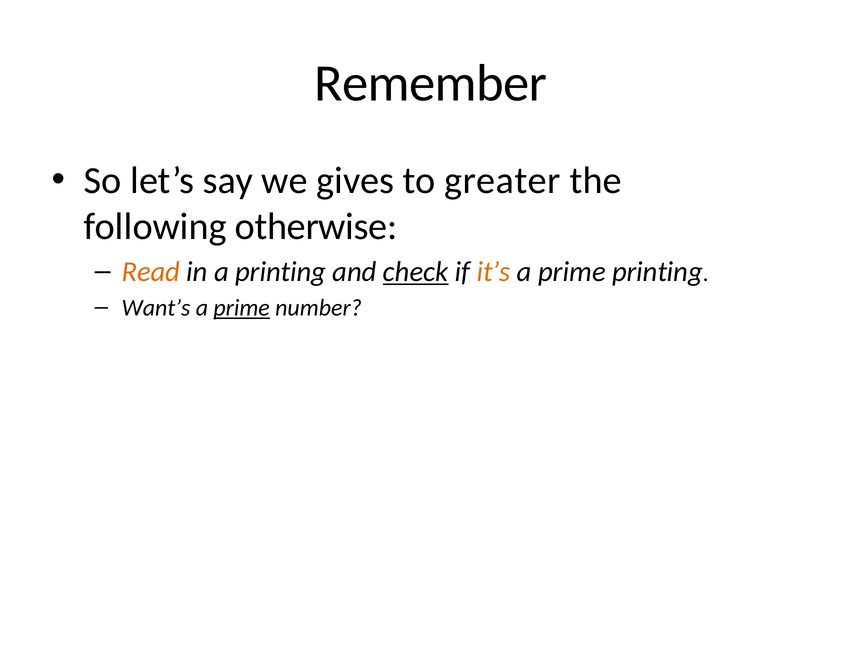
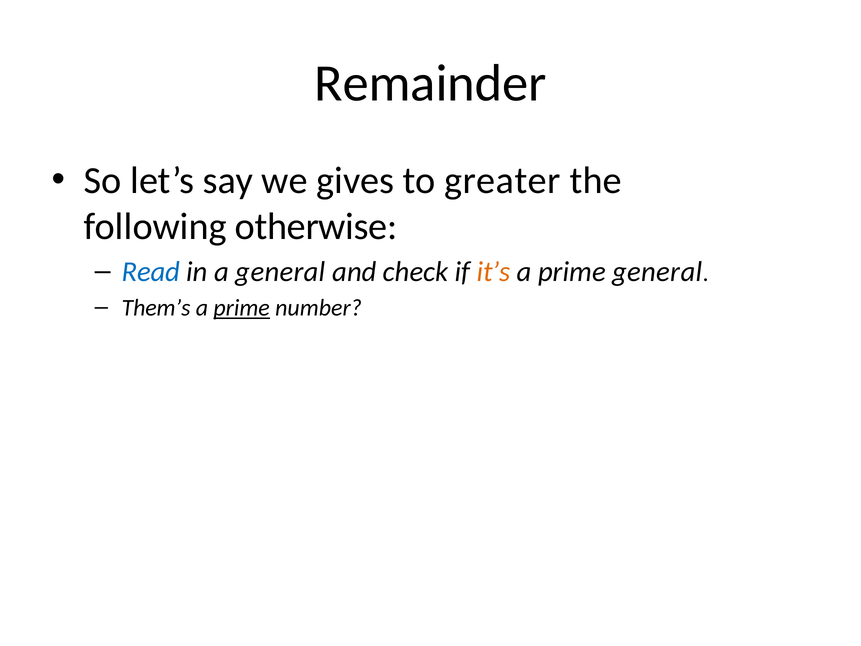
Remember: Remember -> Remainder
Read colour: orange -> blue
a printing: printing -> general
check underline: present -> none
prime printing: printing -> general
Want’s: Want’s -> Them’s
